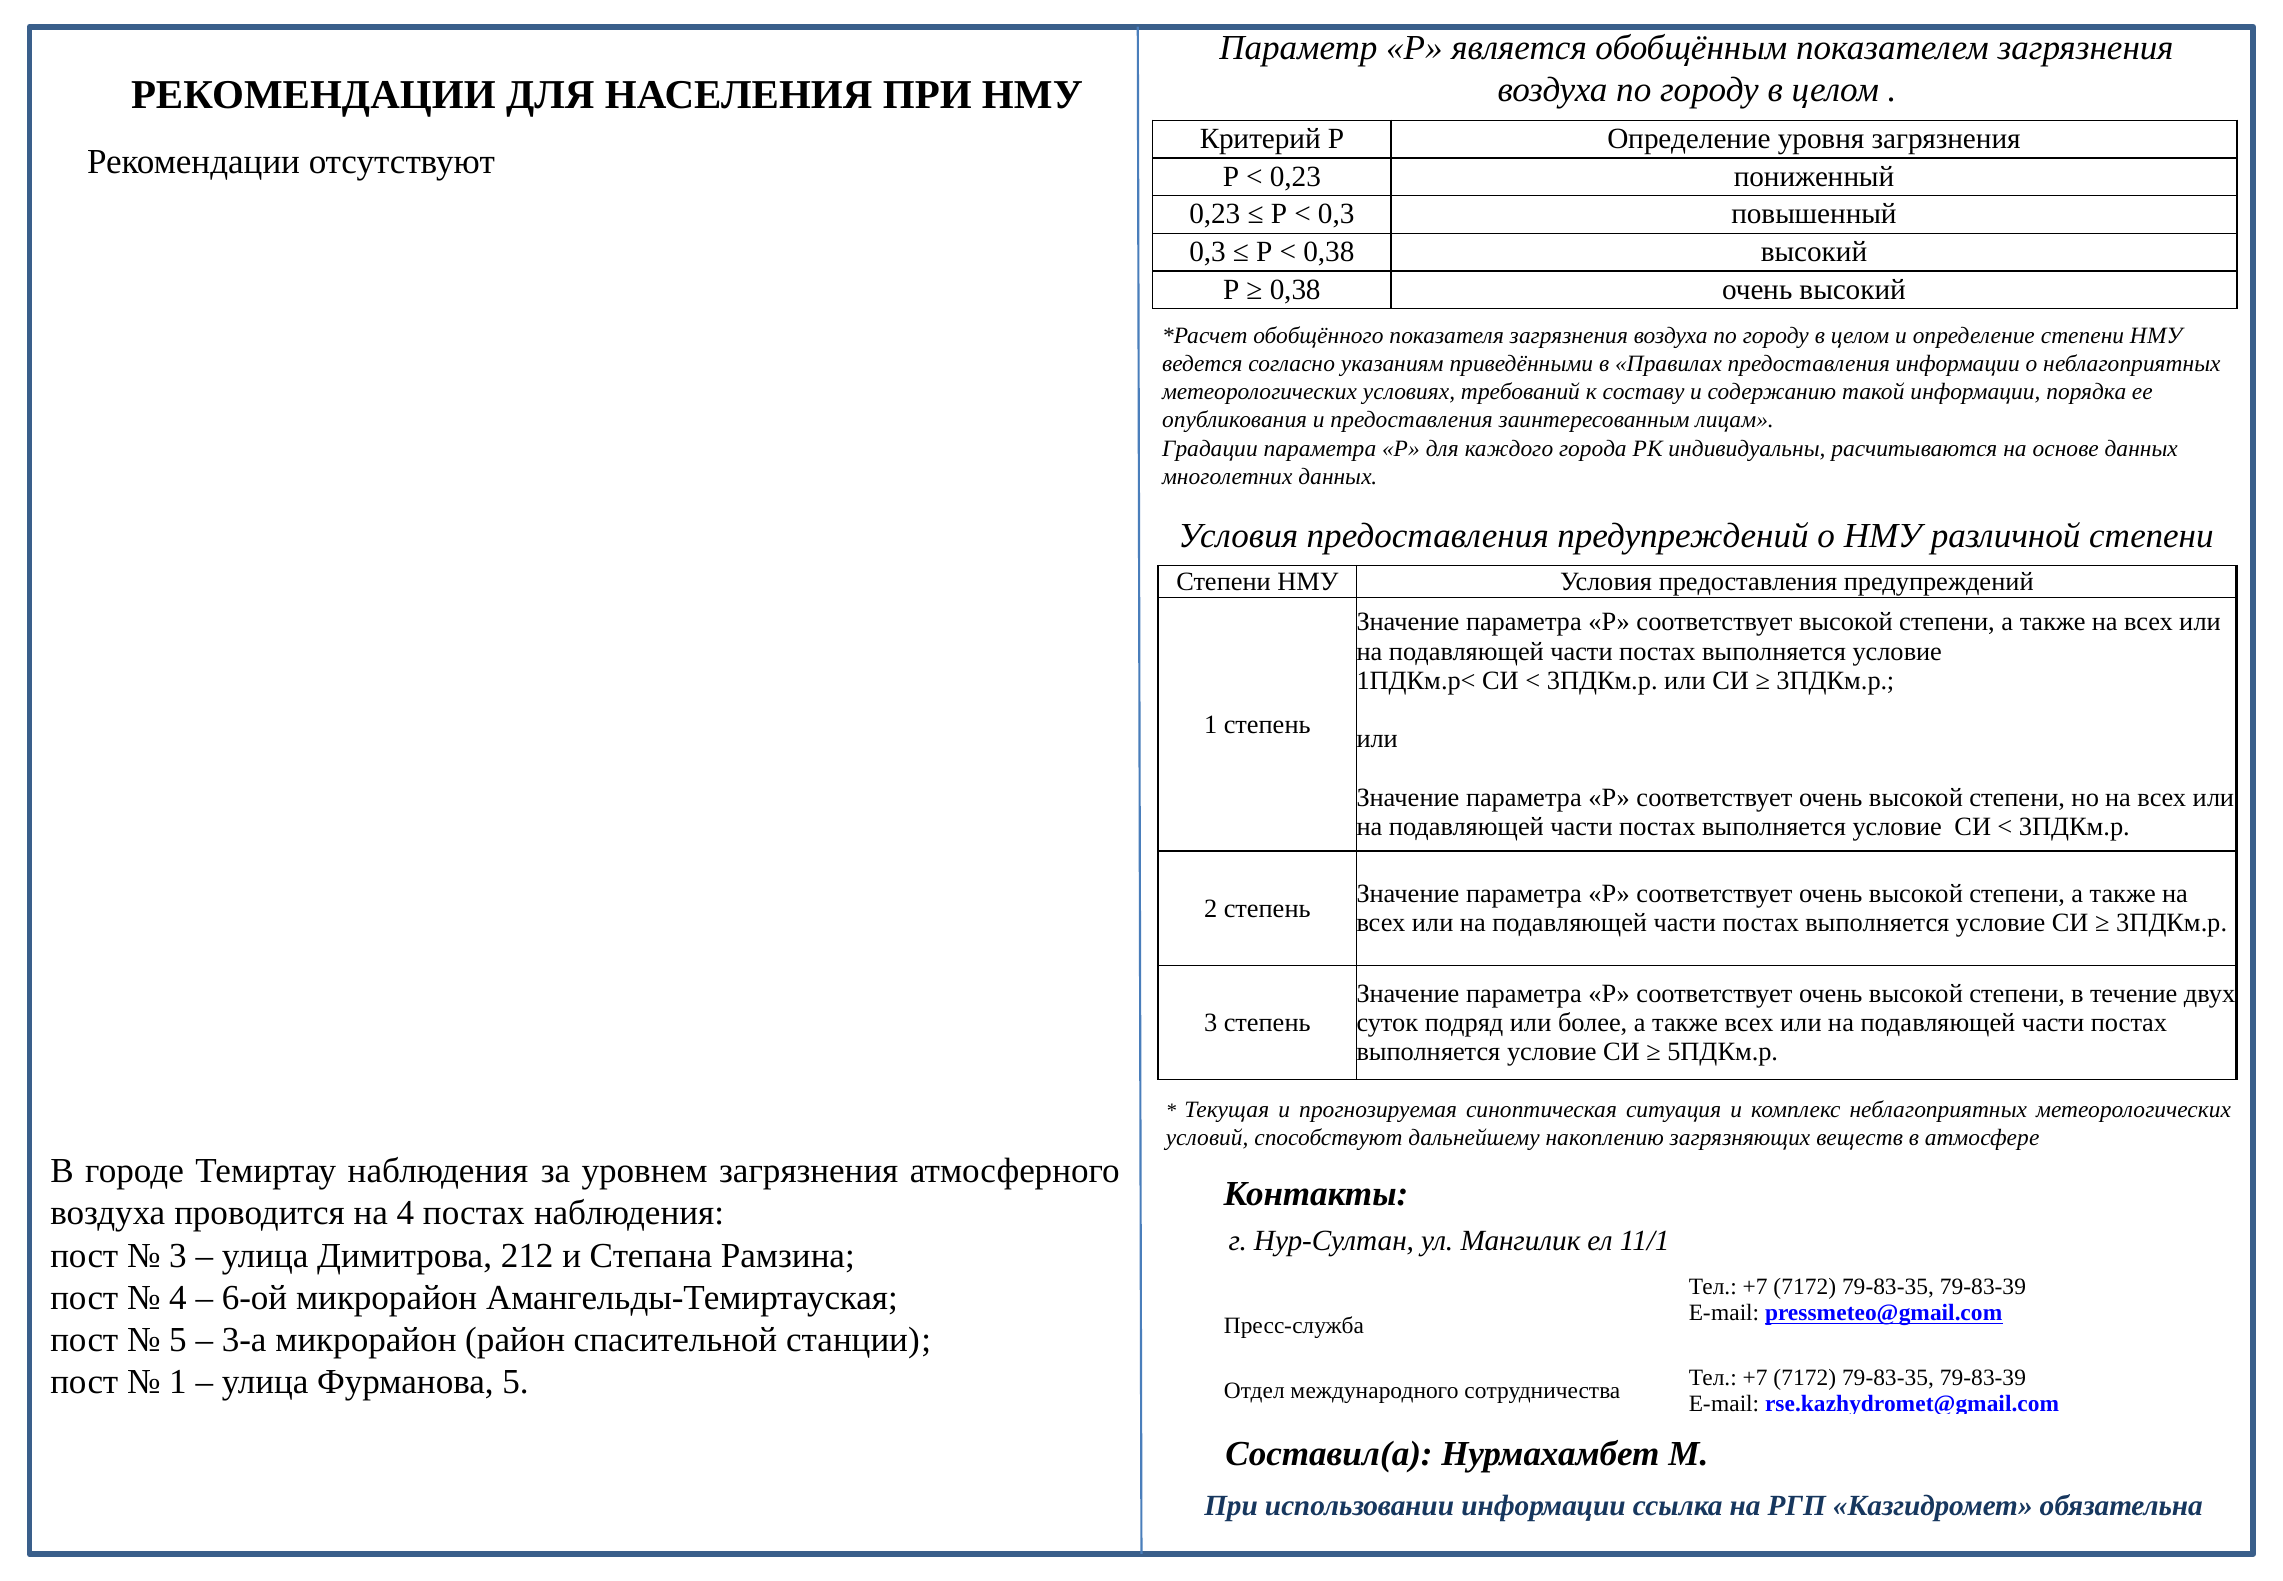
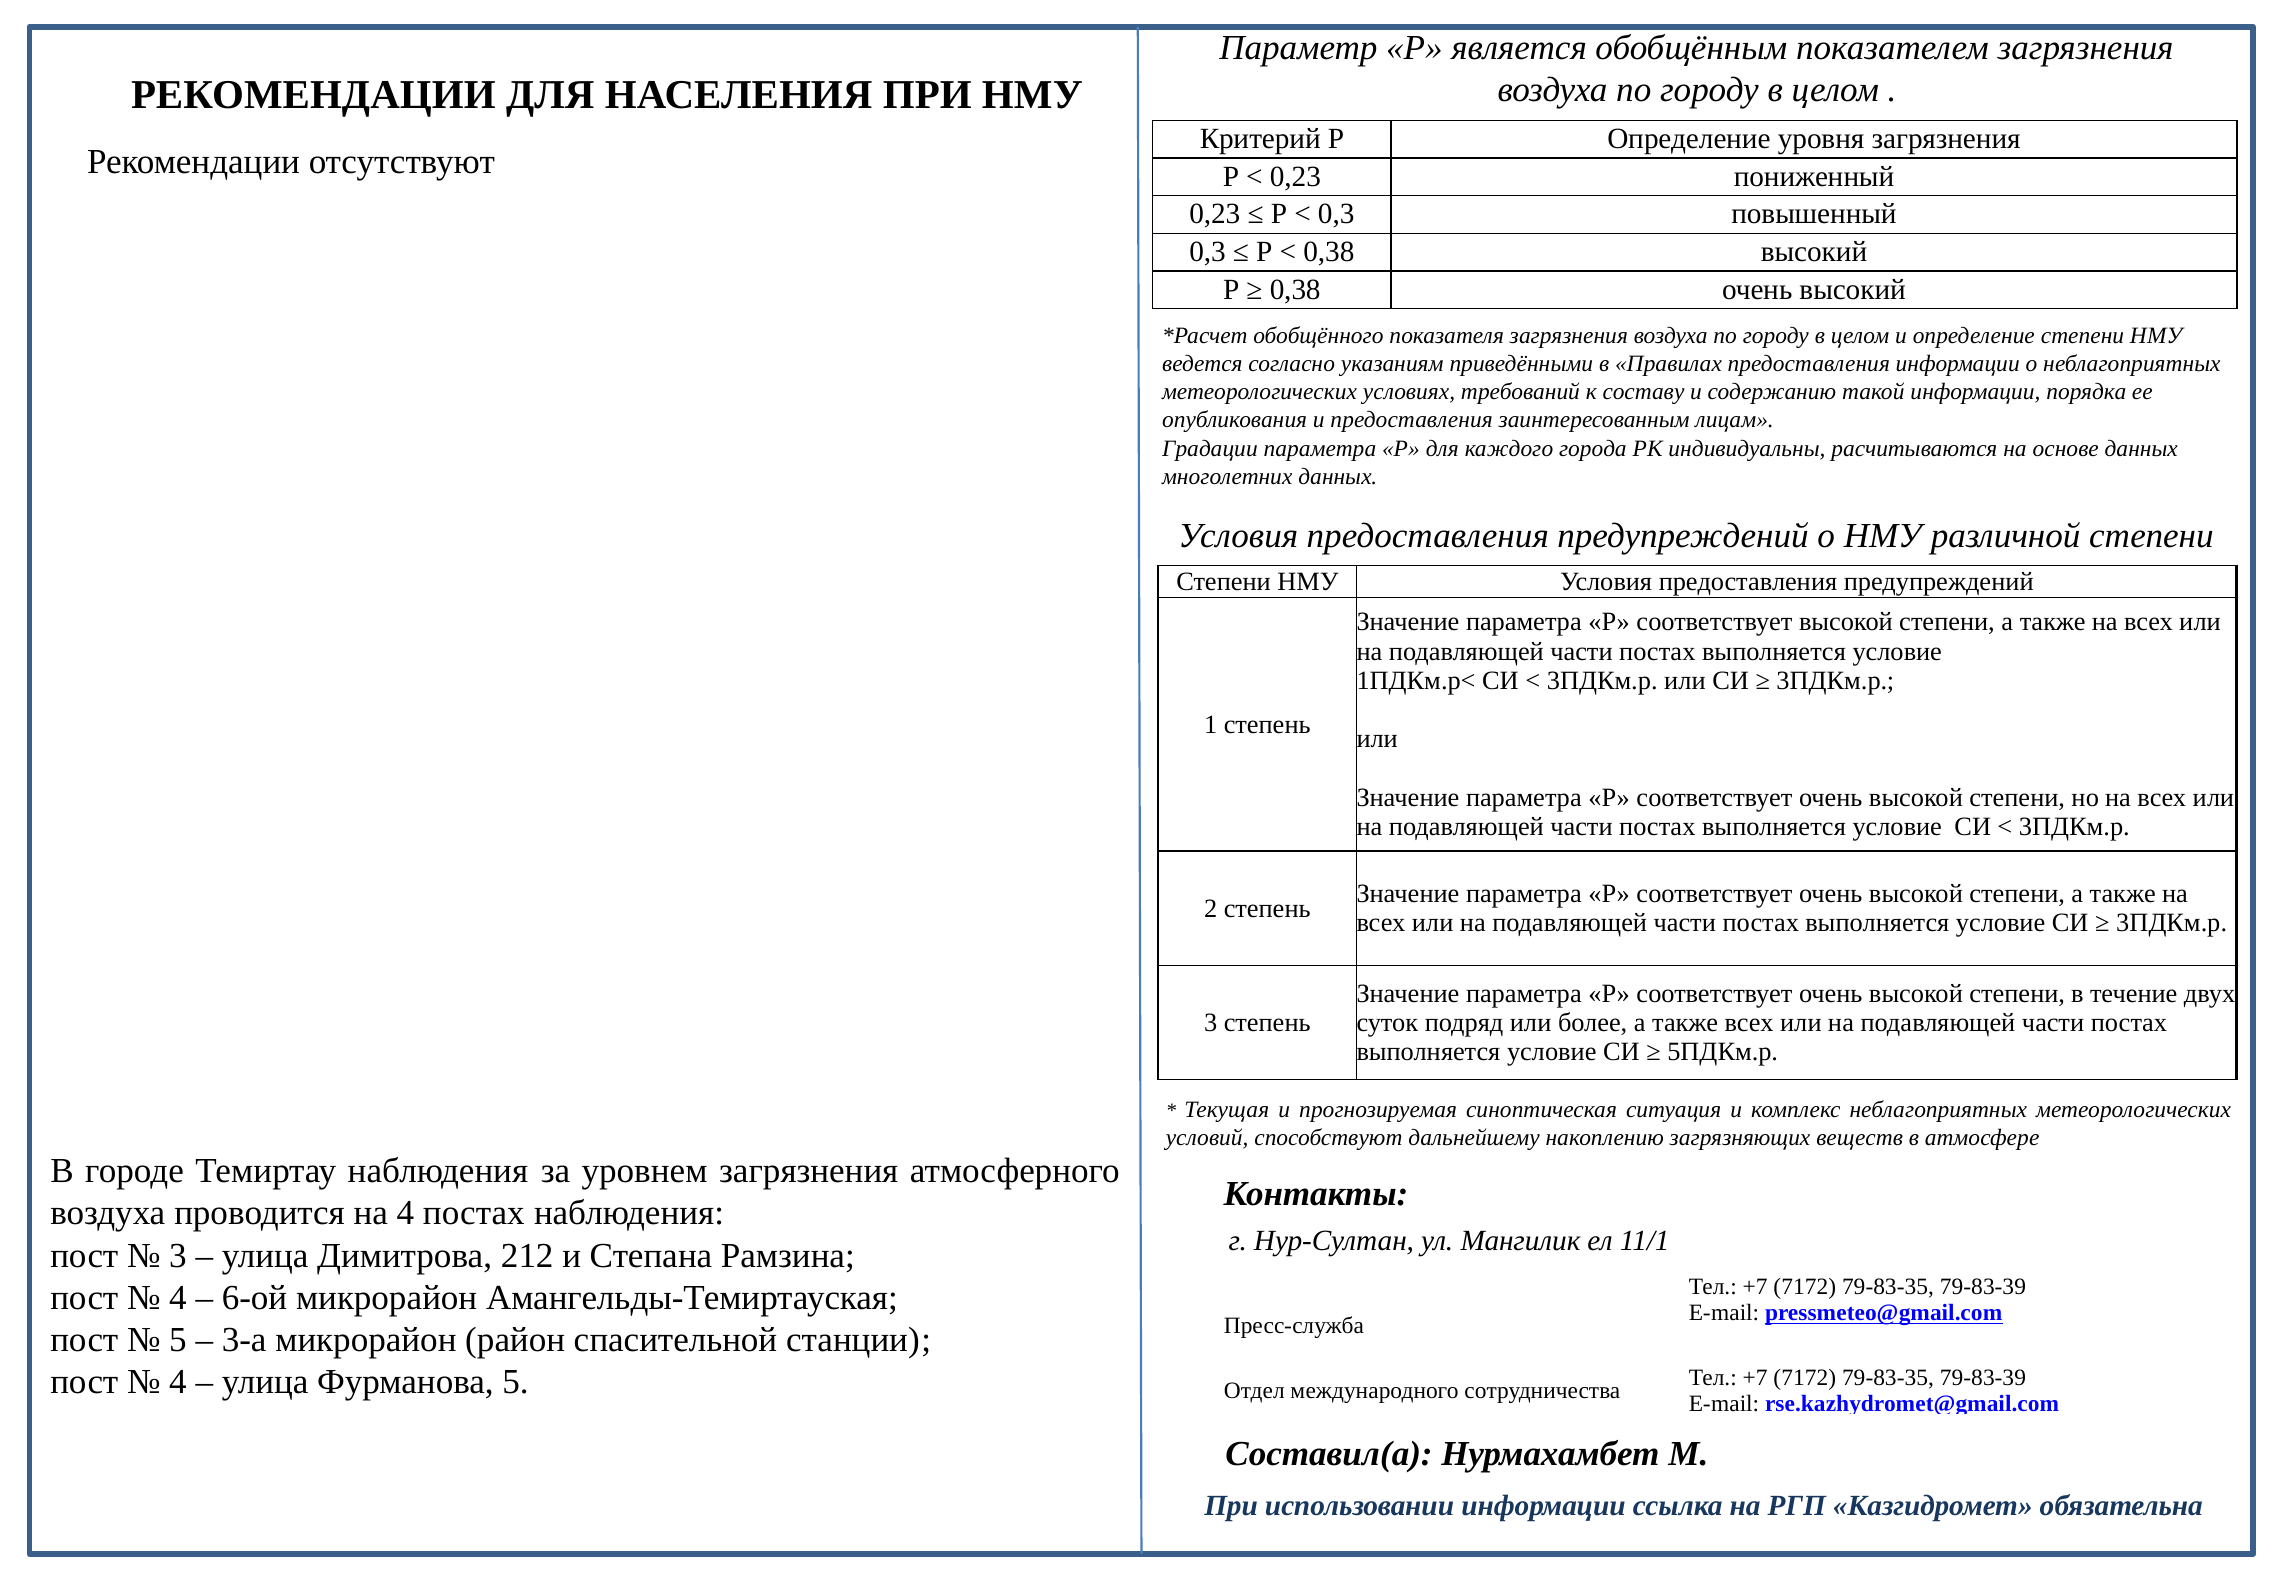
1 at (178, 1382): 1 -> 4
